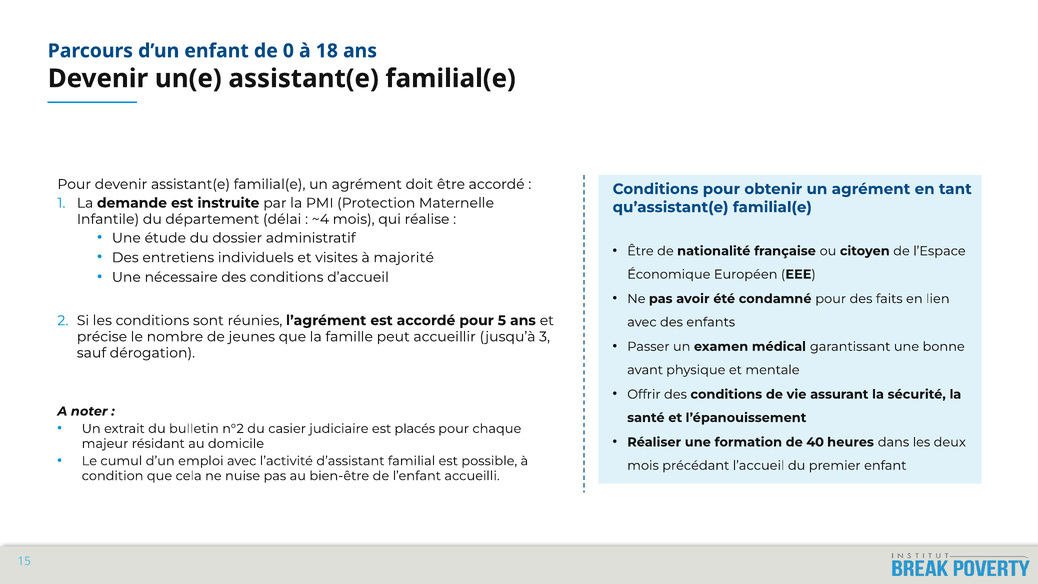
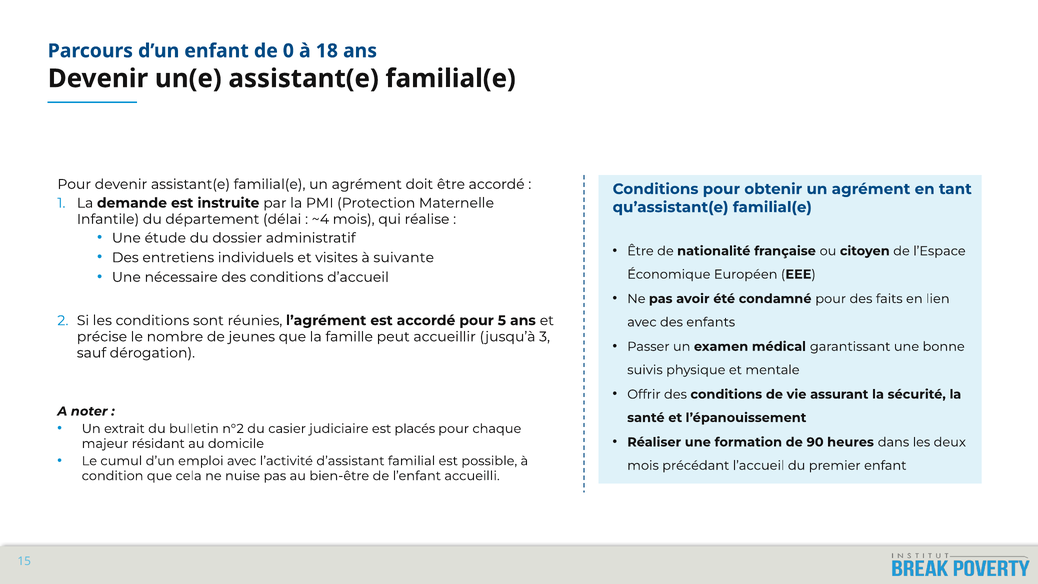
majorité: majorité -> suivante
avant: avant -> suivis
40: 40 -> 90
